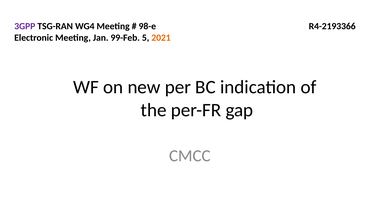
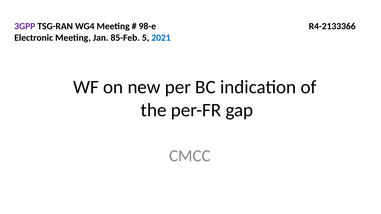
R4-2193366: R4-2193366 -> R4-2133366
99-Feb: 99-Feb -> 85-Feb
2021 colour: orange -> blue
